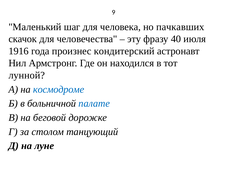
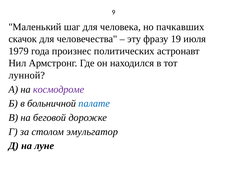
40: 40 -> 19
1916: 1916 -> 1979
кондитерский: кондитерский -> политических
космодроме colour: blue -> purple
танцующий: танцующий -> эмульгатор
